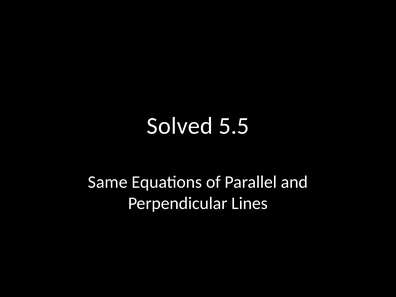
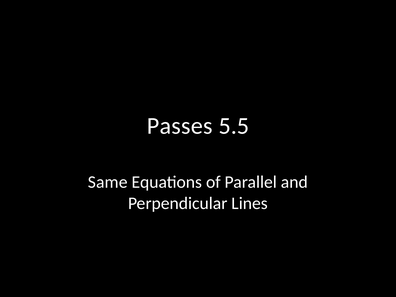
Solved: Solved -> Passes
